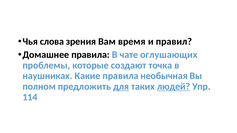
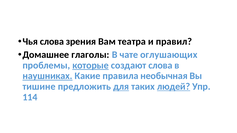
время: время -> театра
Домашнее правила: правила -> глаголы
которые underline: none -> present
создают точка: точка -> слова
наушниках underline: none -> present
полном: полном -> тишине
